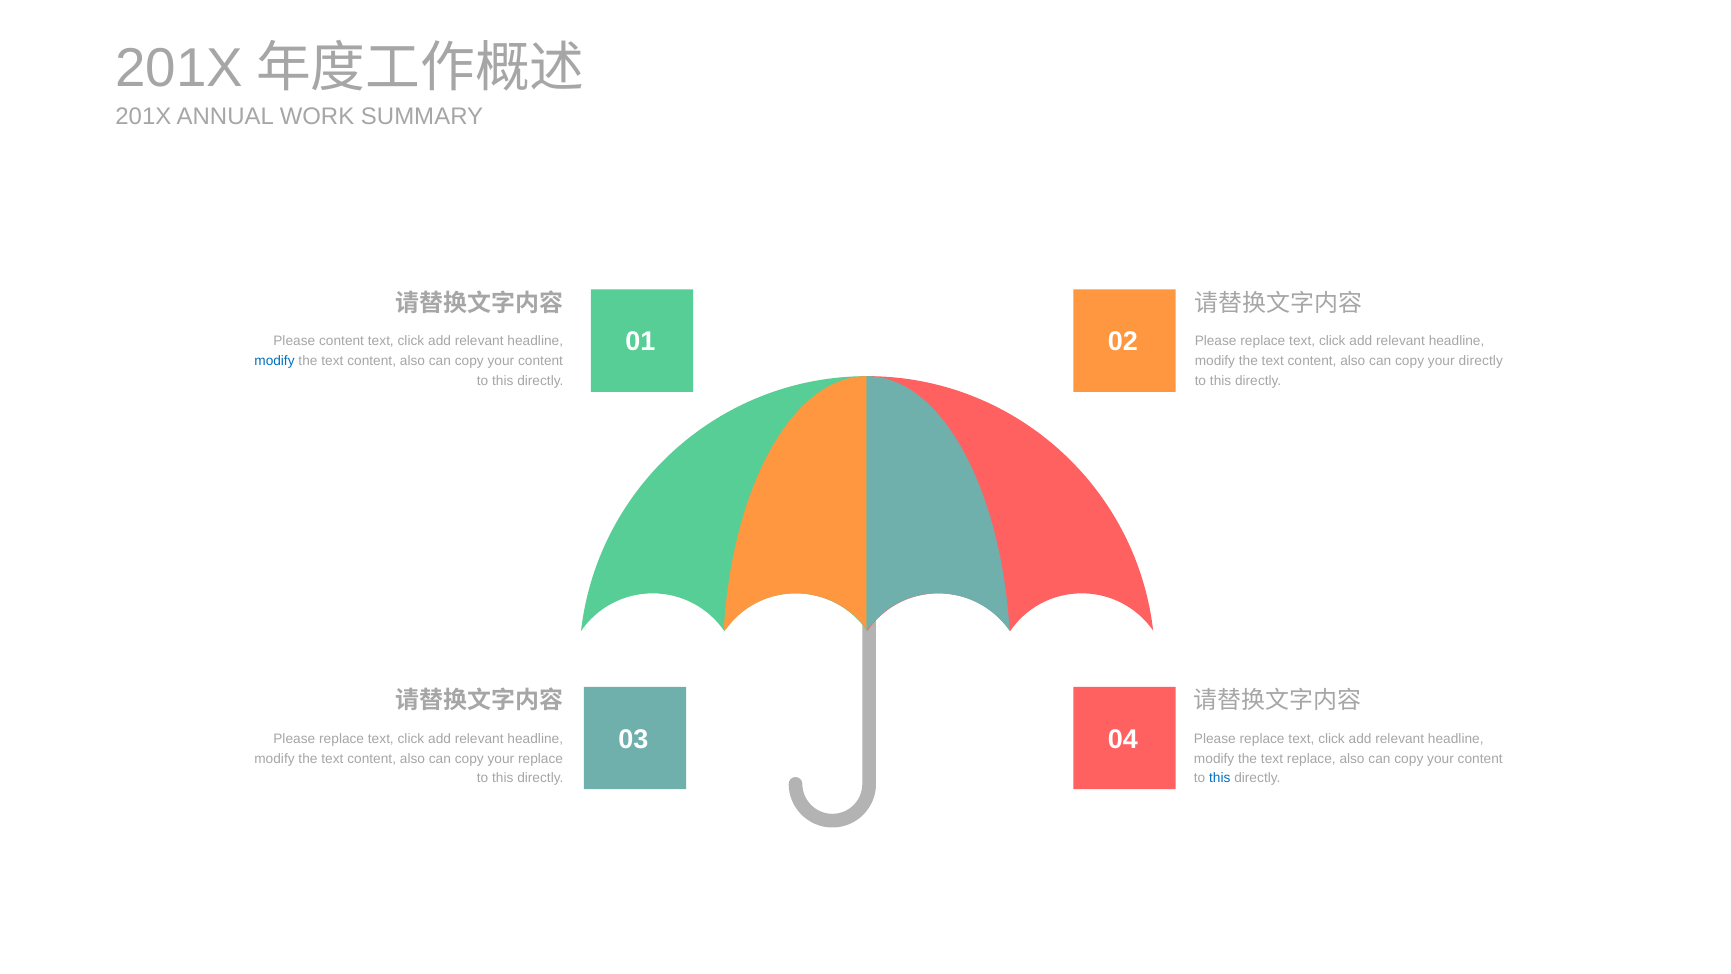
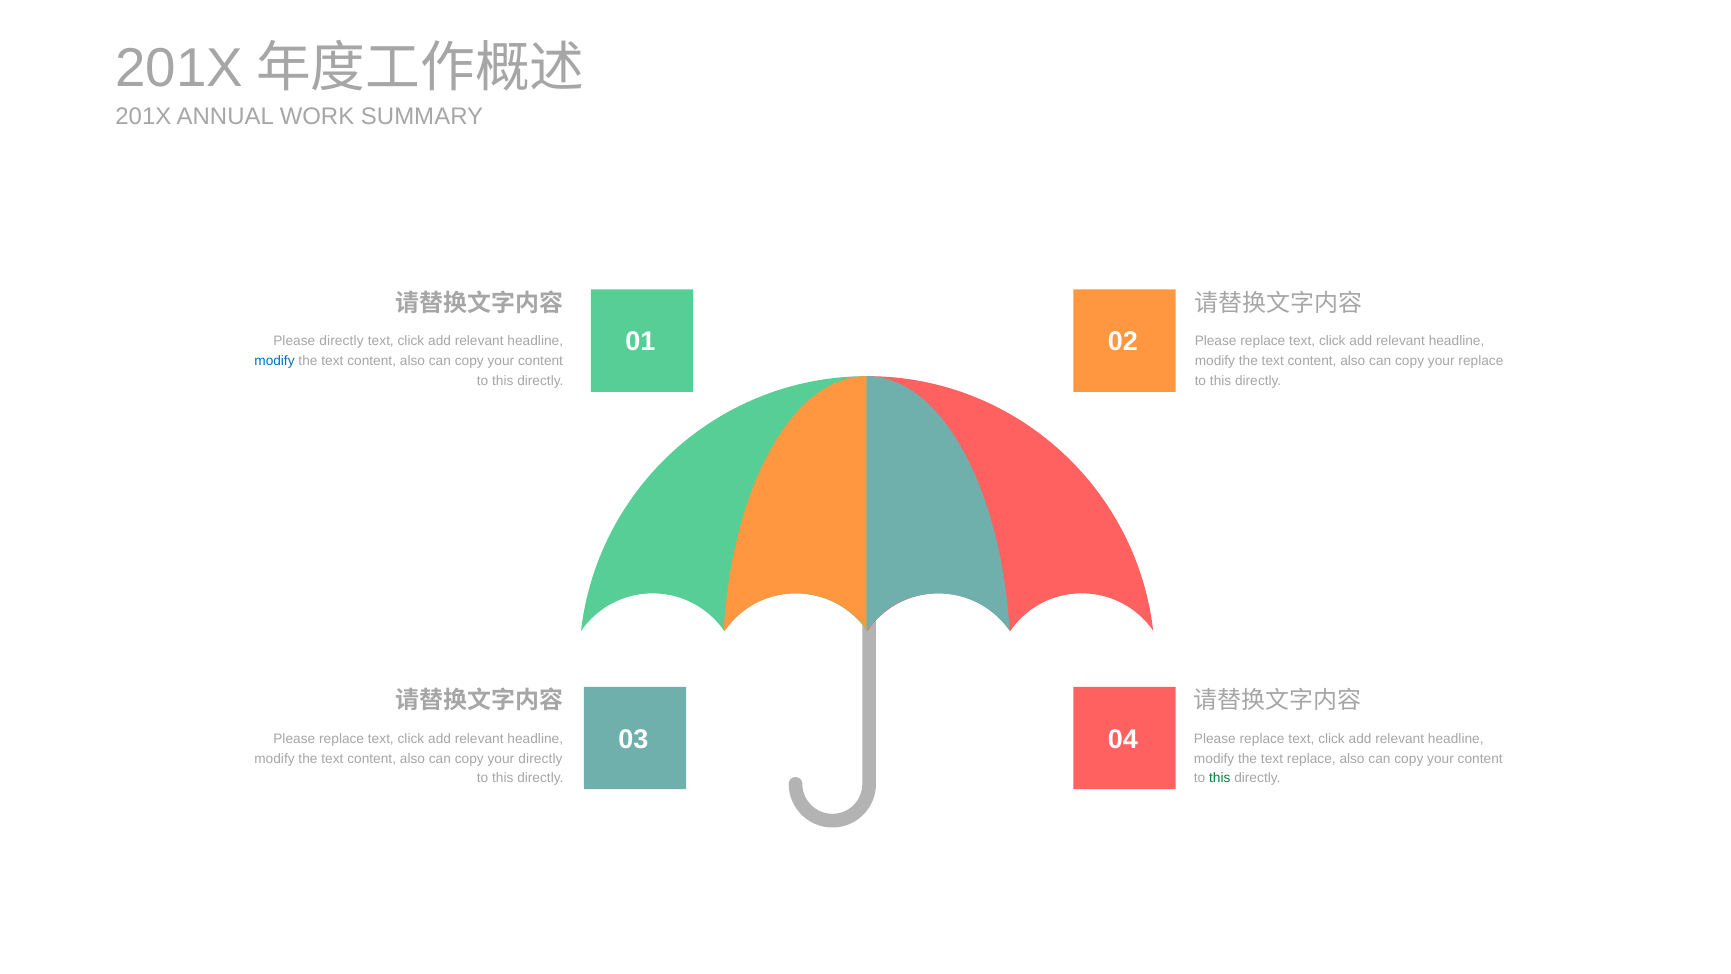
Please content: content -> directly
your directly: directly -> replace
your replace: replace -> directly
this at (1220, 778) colour: blue -> green
